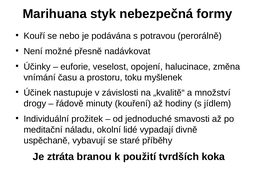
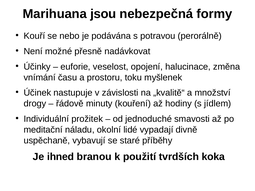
styk: styk -> jsou
ztráta: ztráta -> ihned
